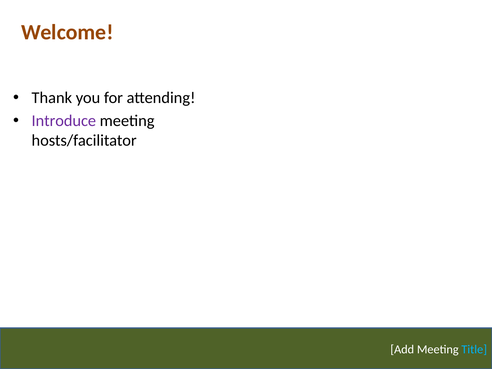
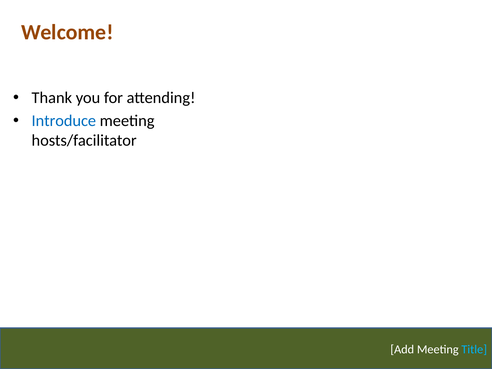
Introduce colour: purple -> blue
